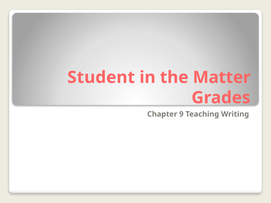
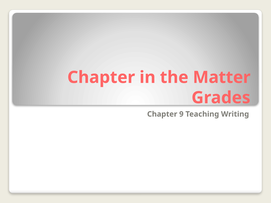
Student at (101, 77): Student -> Chapter
